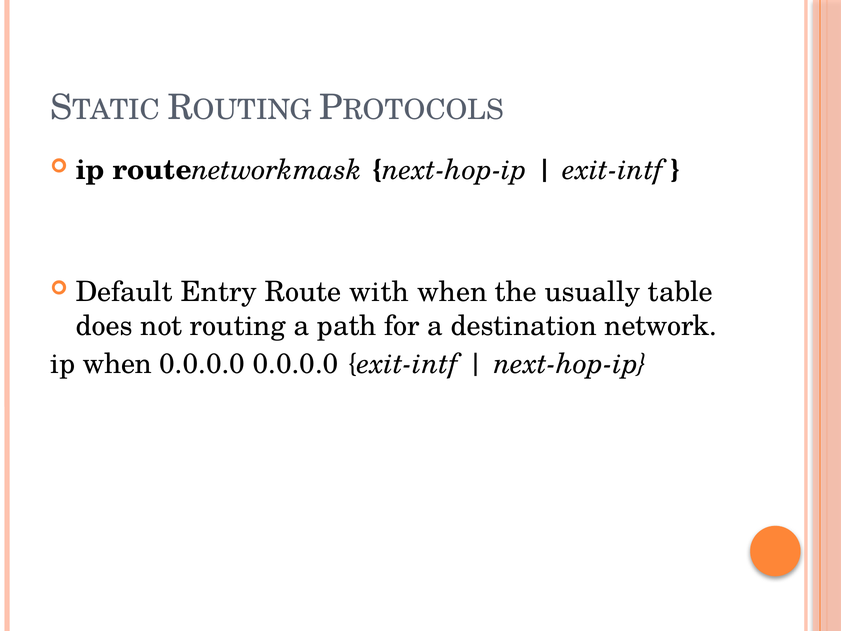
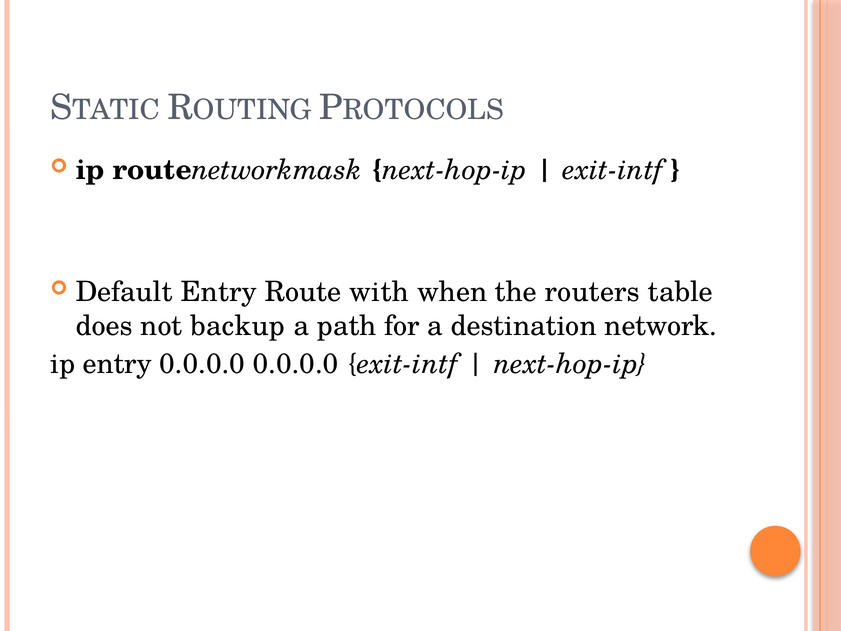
usually: usually -> routers
routing: routing -> backup
ip when: when -> entry
